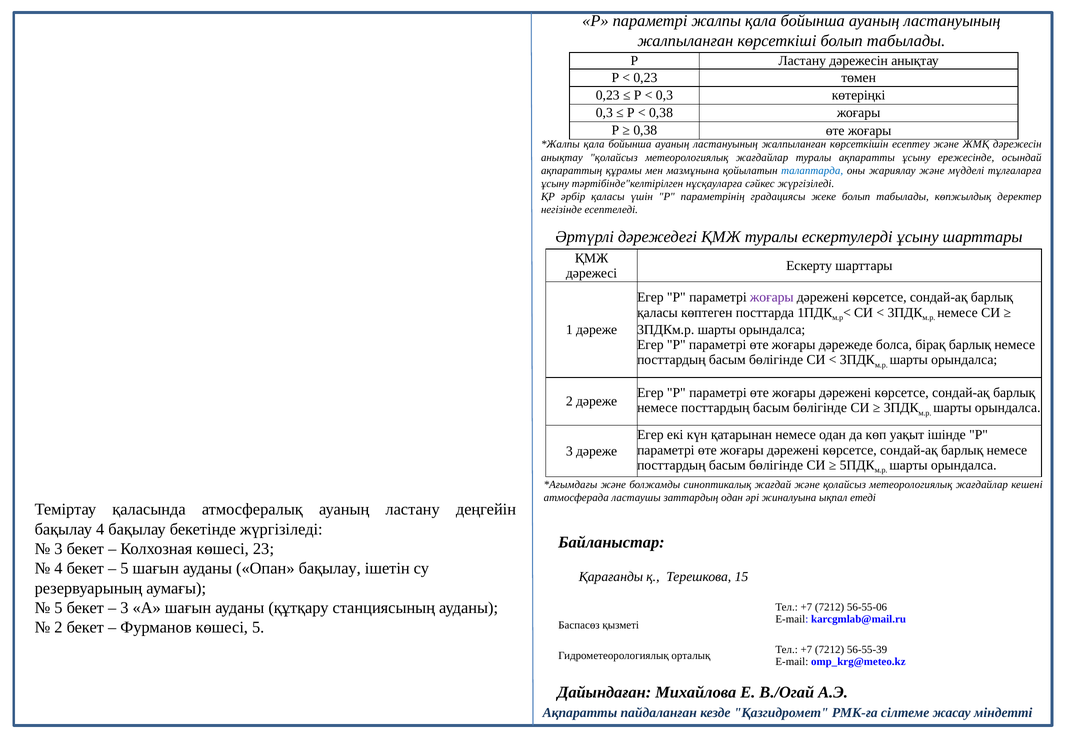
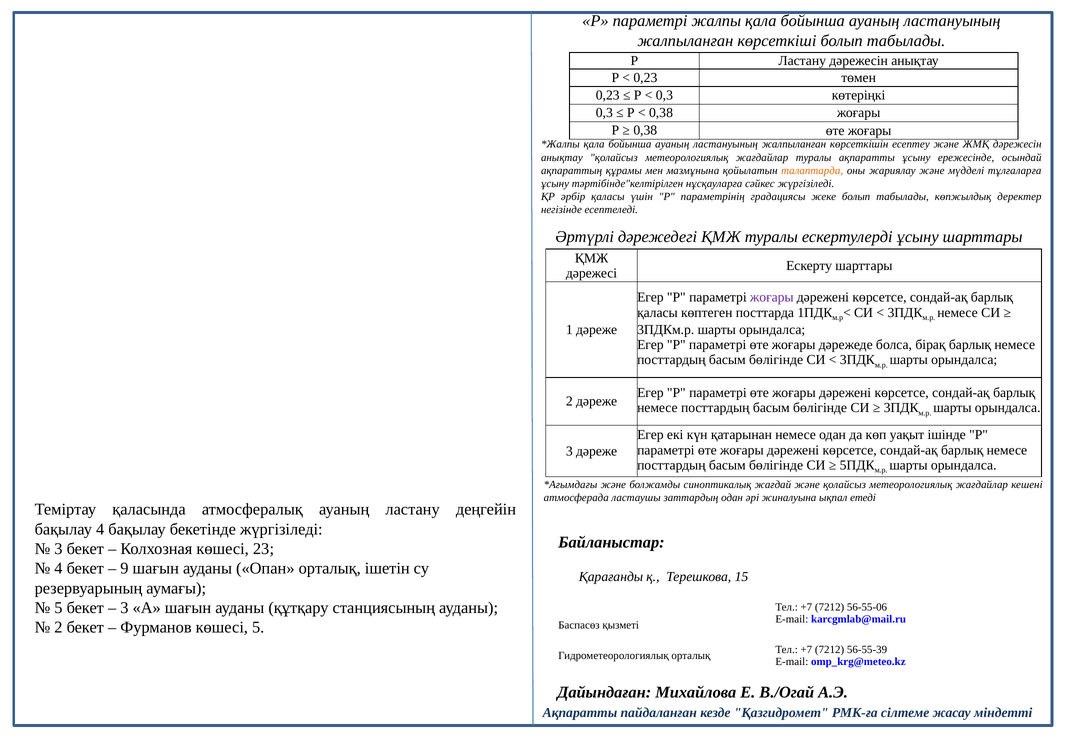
талаптарда colour: blue -> orange
5 at (124, 568): 5 -> 9
Опан бақылау: бақылау -> орталық
